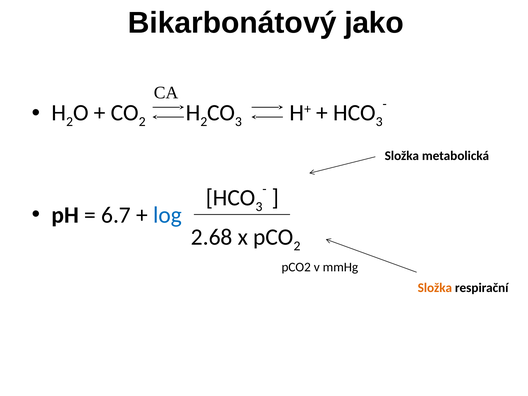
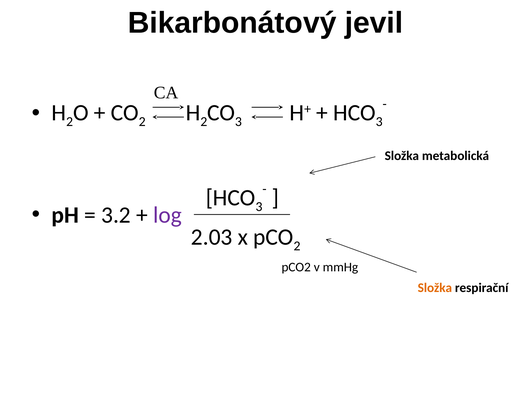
jako: jako -> jevil
6.7: 6.7 -> 3.2
log colour: blue -> purple
2.68: 2.68 -> 2.03
